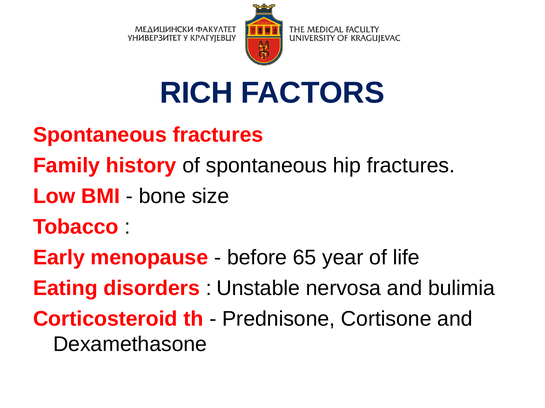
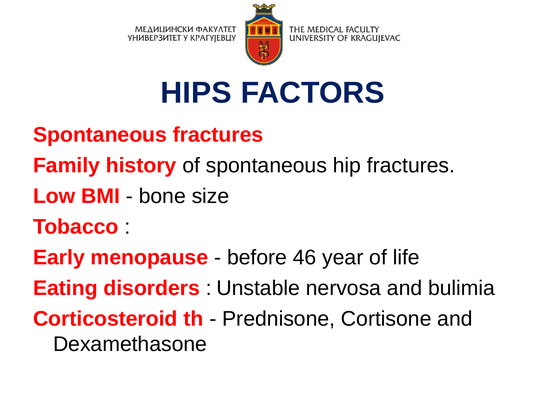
RICH: RICH -> HIPS
65: 65 -> 46
